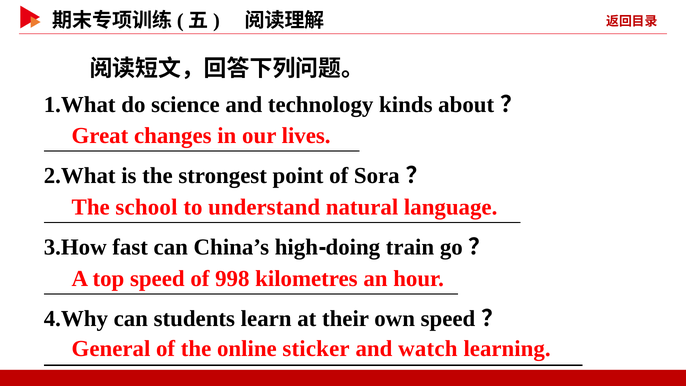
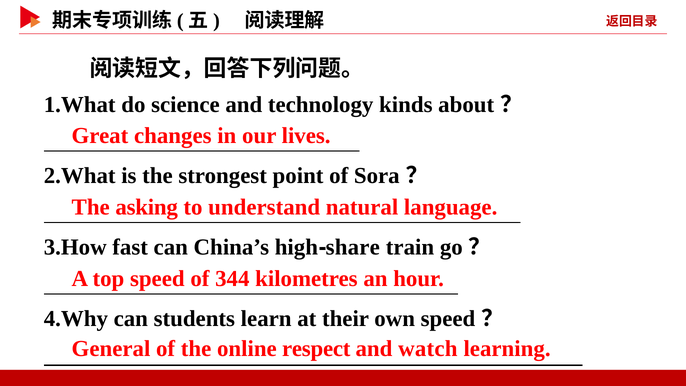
school: school -> asking
doing: doing -> share
998: 998 -> 344
sticker: sticker -> respect
